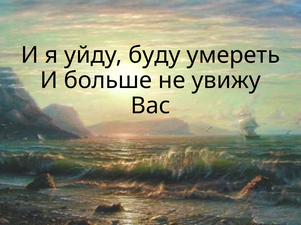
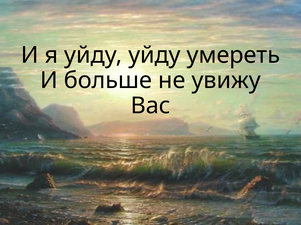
уйду буду: буду -> уйду
